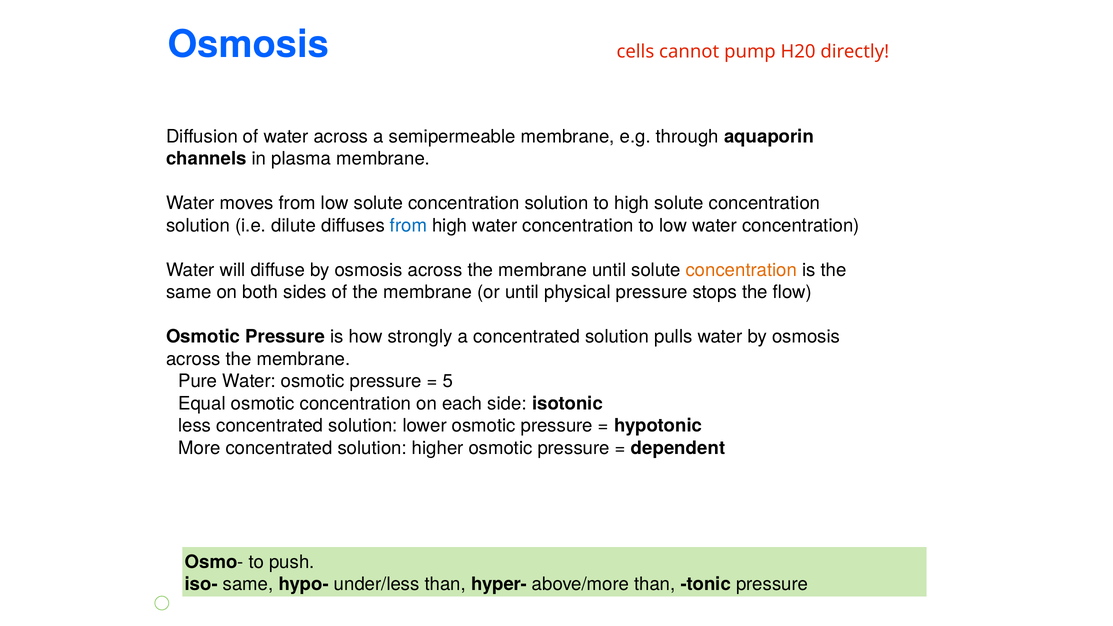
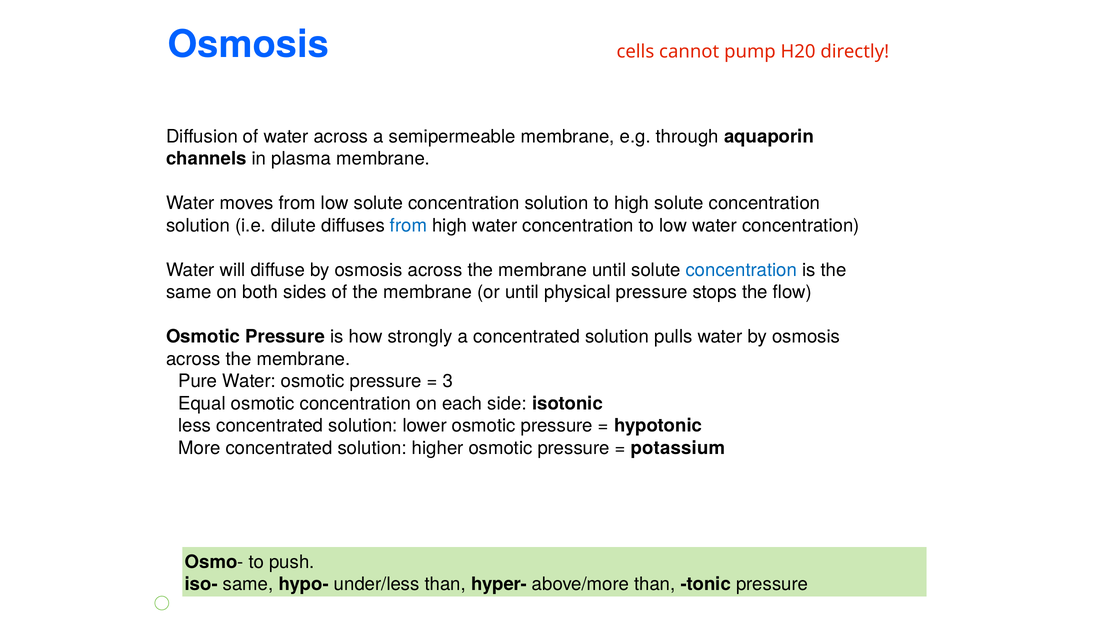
concentration at (741, 270) colour: orange -> blue
5: 5 -> 3
dependent: dependent -> potassium
